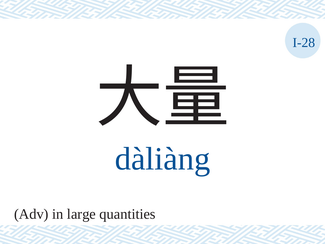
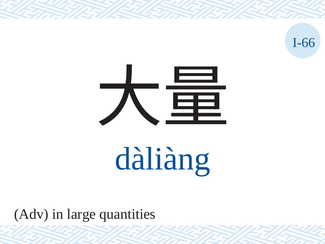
I-28: I-28 -> I-66
